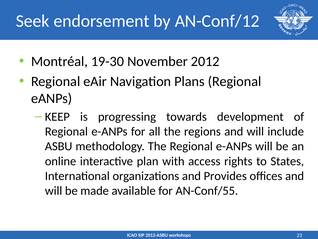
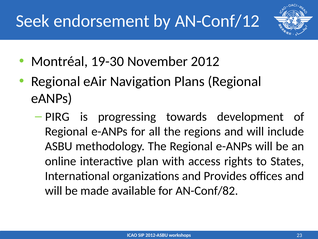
KEEP: KEEP -> PIRG
AN-Conf/55: AN-Conf/55 -> AN-Conf/82
